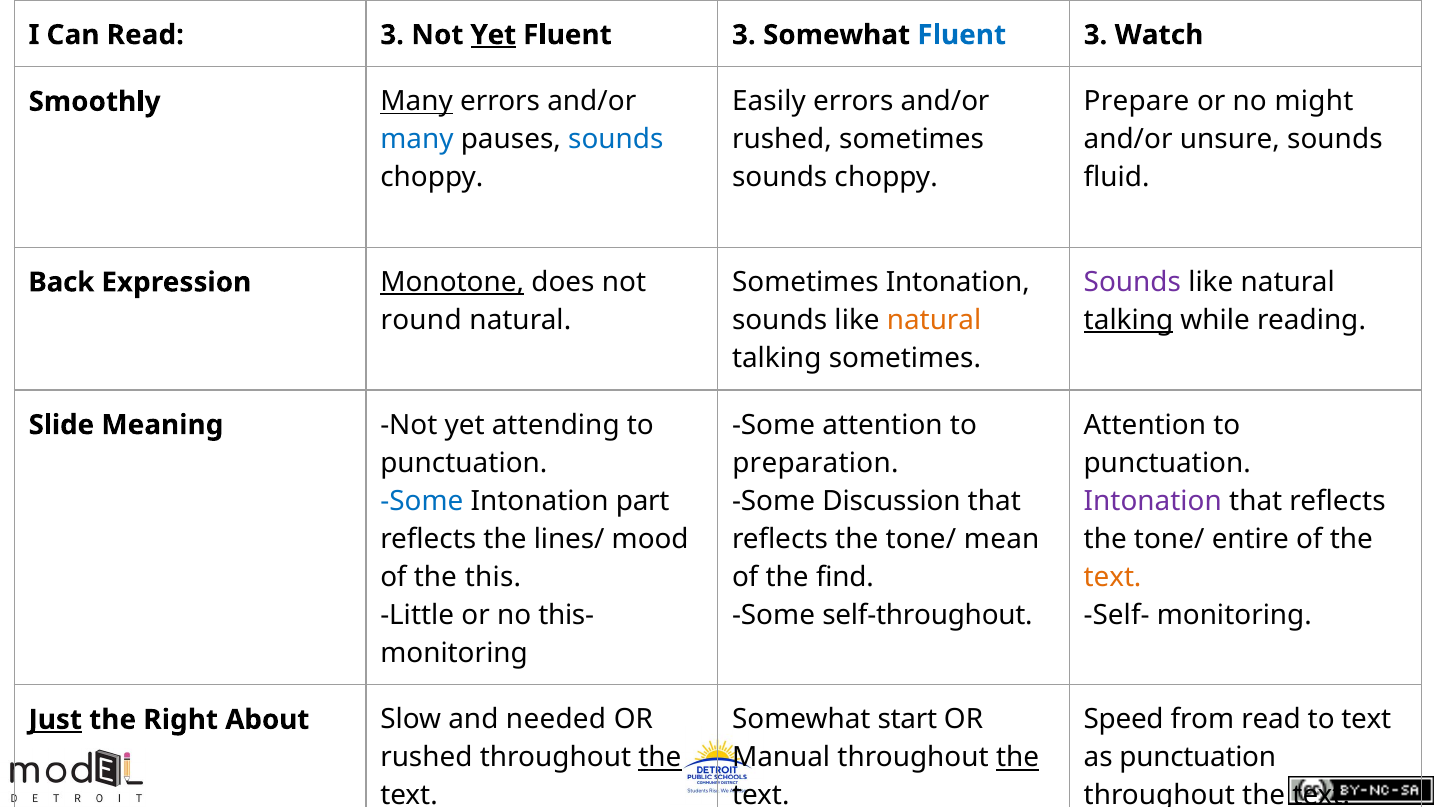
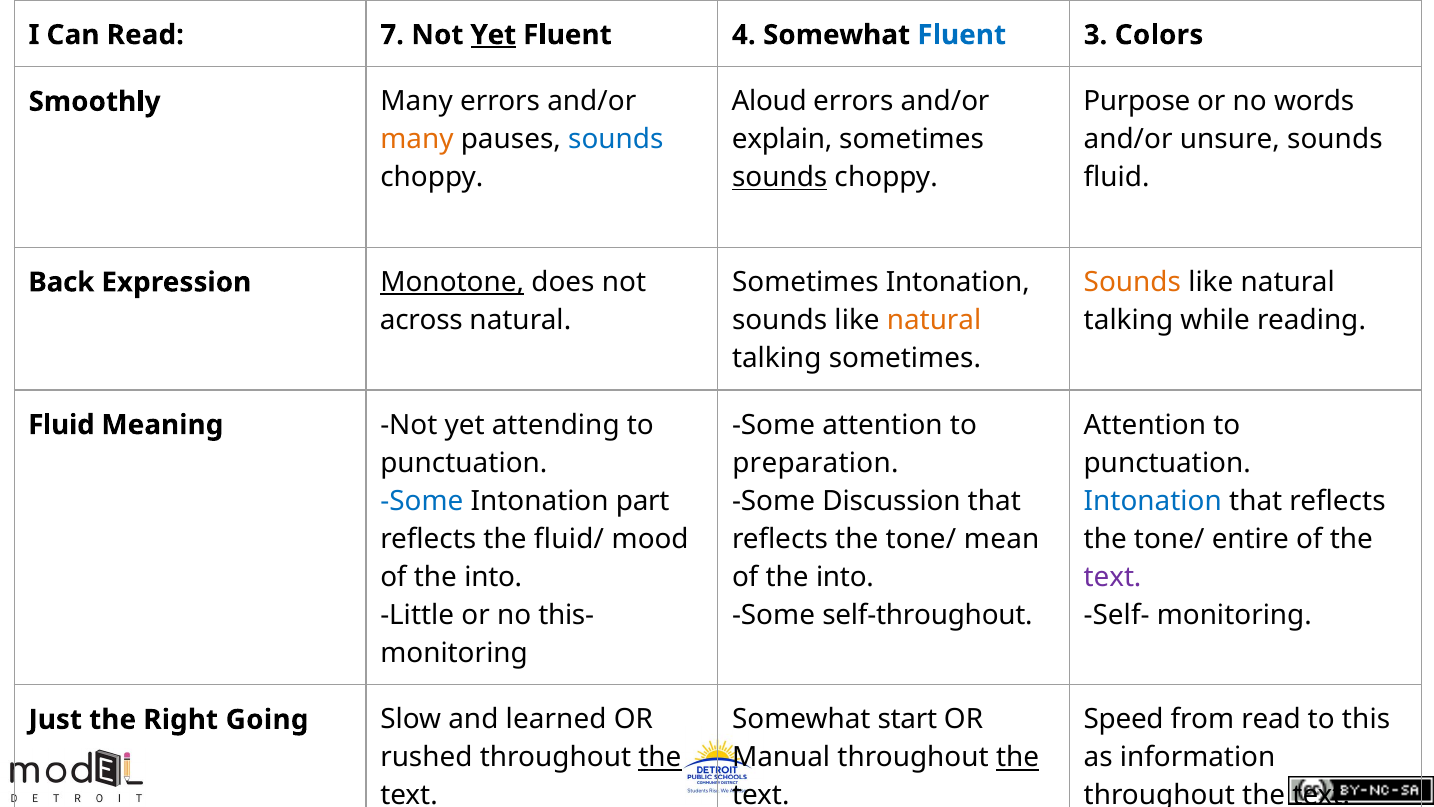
Read 3: 3 -> 7
3 at (744, 35): 3 -> 4
Watch: Watch -> Colors
Easily: Easily -> Aloud
Prepare: Prepare -> Purpose
might: might -> words
Many at (417, 102) underline: present -> none
many at (417, 140) colour: blue -> orange
rushed at (782, 140): rushed -> explain
sounds at (780, 178) underline: none -> present
Sounds at (1132, 282) colour: purple -> orange
round: round -> across
talking at (1129, 320) underline: present -> none
Slide at (61, 425): Slide -> Fluid
Intonation at (1153, 501) colour: purple -> blue
lines/: lines/ -> fluid/
this at (493, 577): this -> into
find at (845, 577): find -> into
text at (1113, 577) colour: orange -> purple
to text: text -> this
Just underline: present -> none
About: About -> Going
needed: needed -> learned
as punctuation: punctuation -> information
